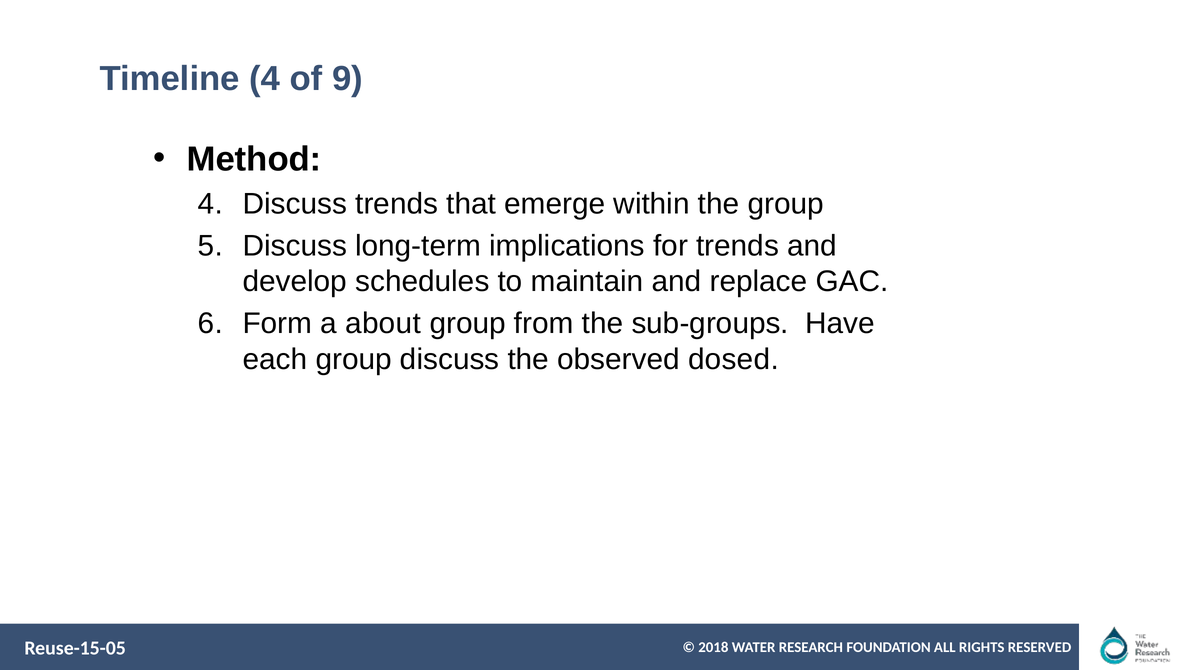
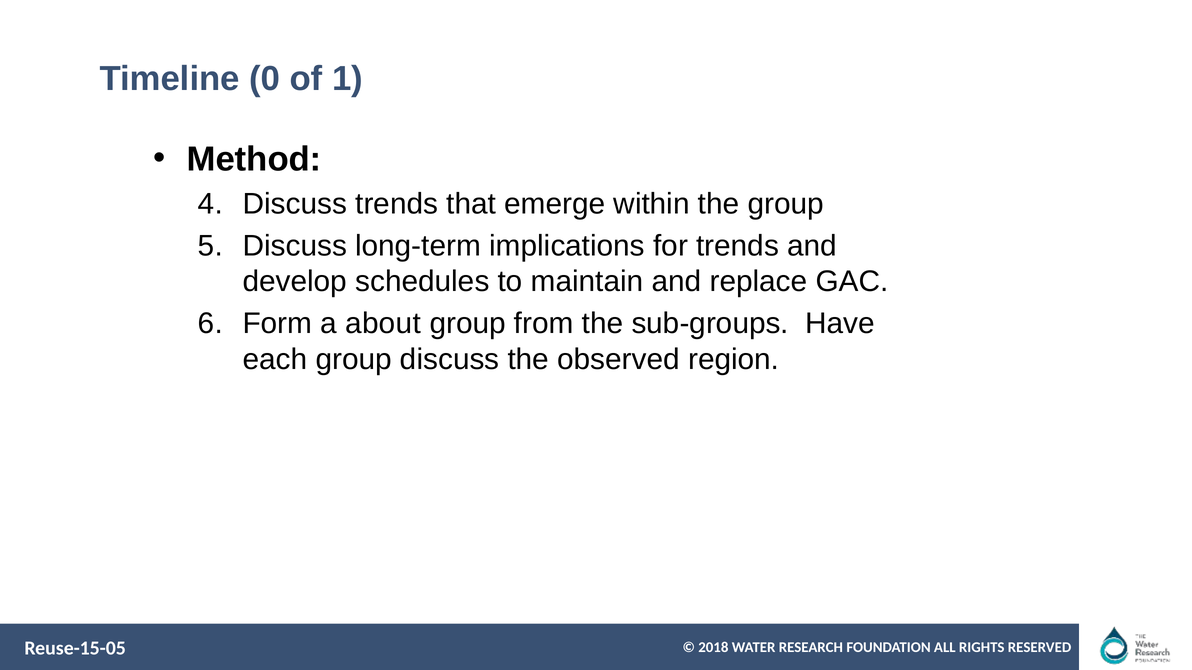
Timeline 4: 4 -> 0
9: 9 -> 1
dosed: dosed -> region
